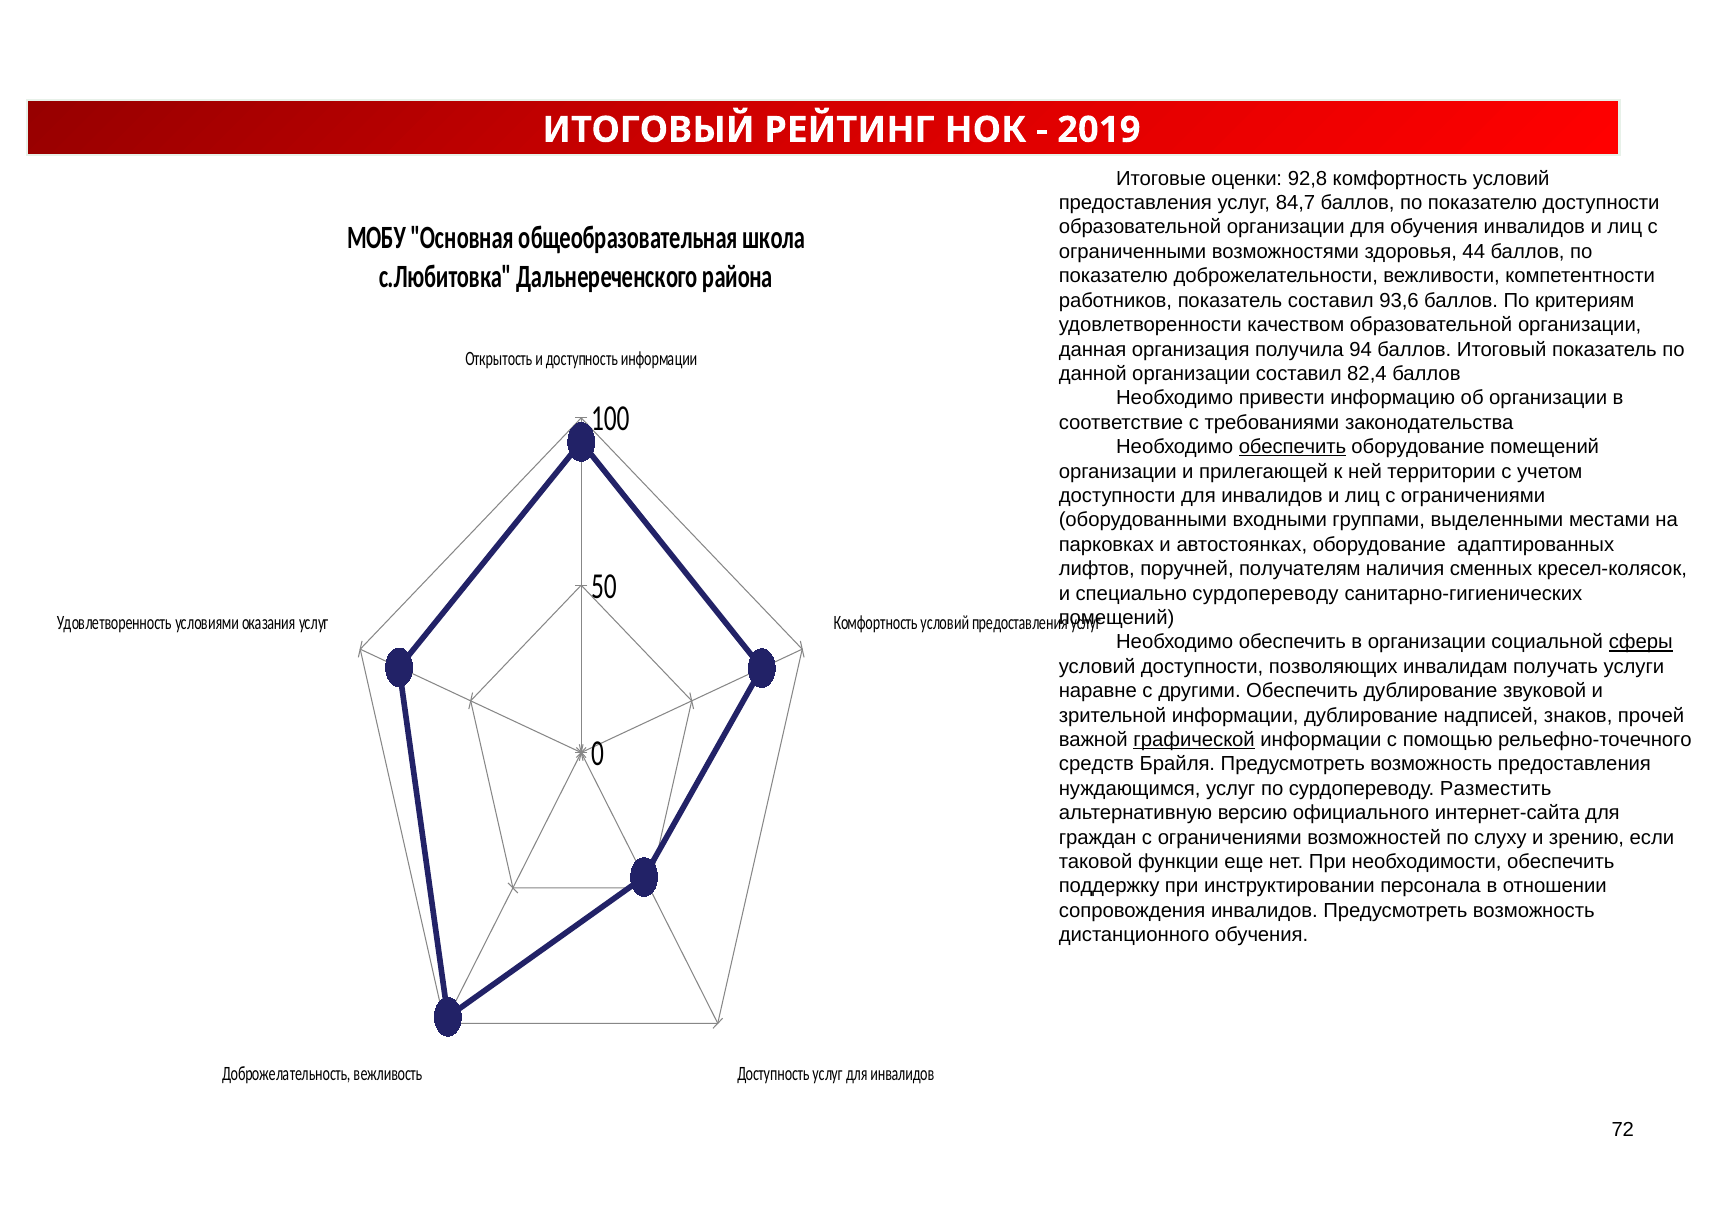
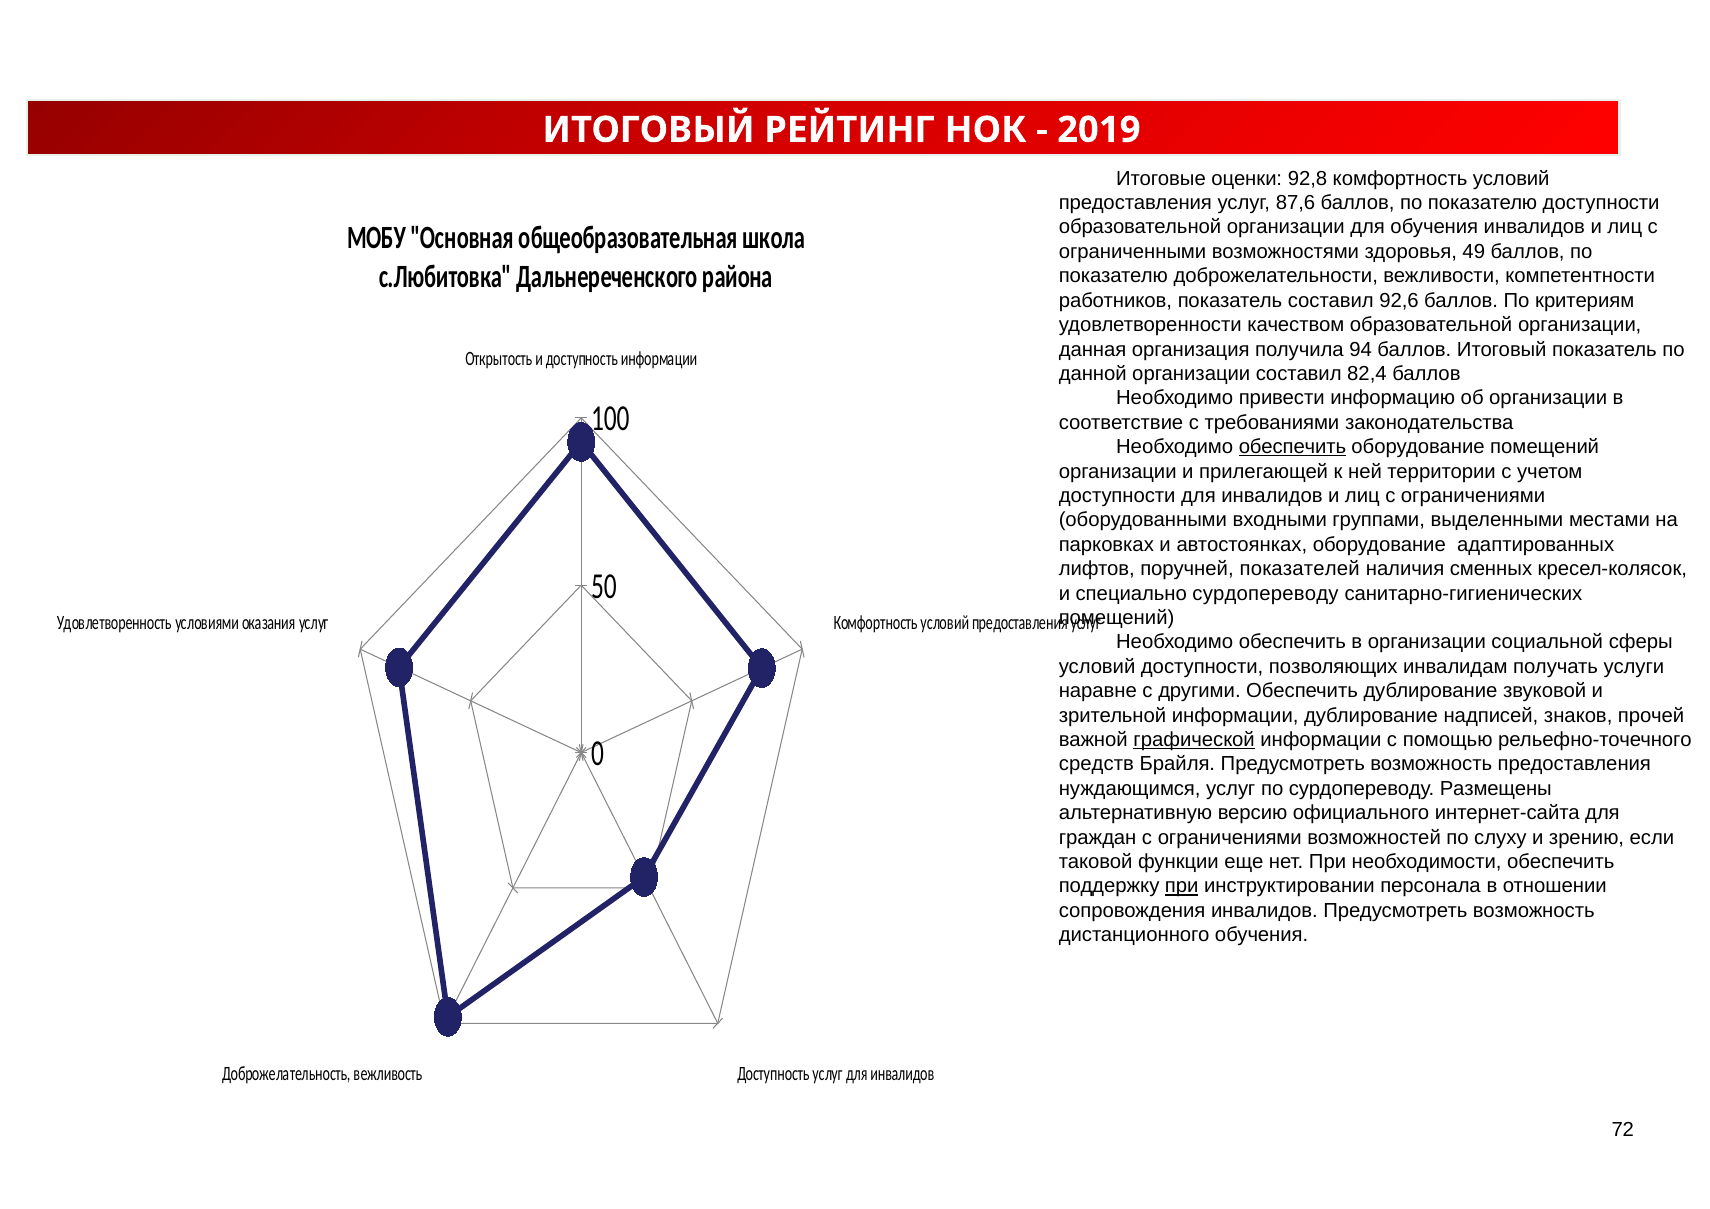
84,7: 84,7 -> 87,6
44: 44 -> 49
93,6: 93,6 -> 92,6
получателям: получателям -> показателей
сферы underline: present -> none
Разместить: Разместить -> Размещены
при at (1182, 886) underline: none -> present
